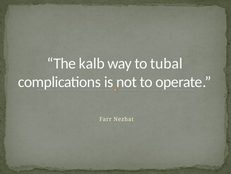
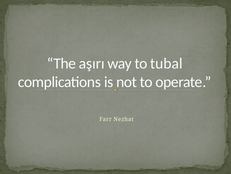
kalb: kalb -> aşırı
